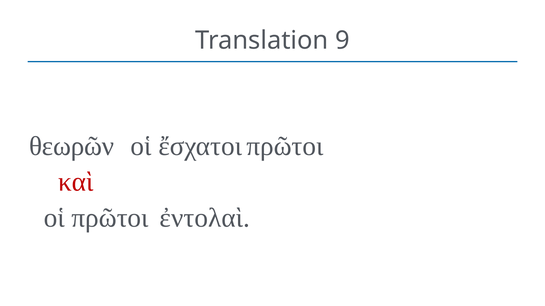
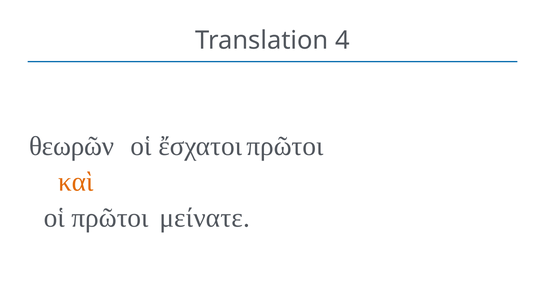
9: 9 -> 4
καὶ colour: red -> orange
ἐντολαὶ: ἐντολαὶ -> μείνατε
